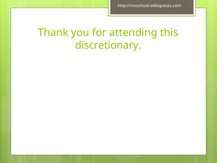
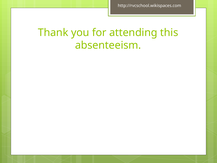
discretionary: discretionary -> absenteeism
